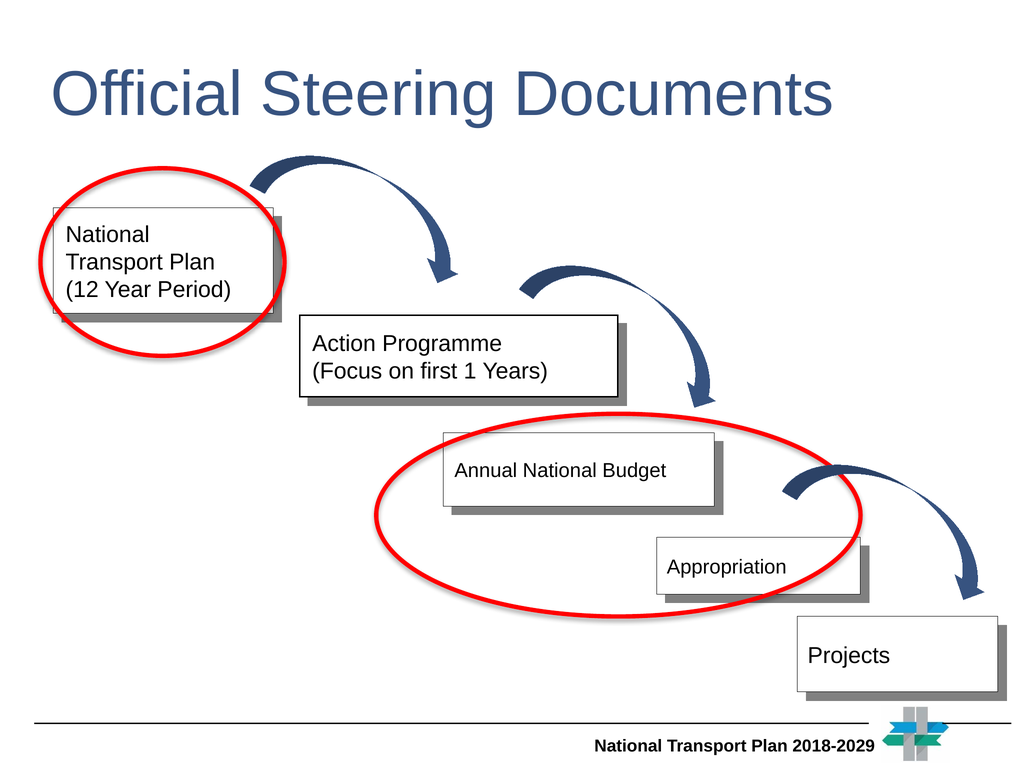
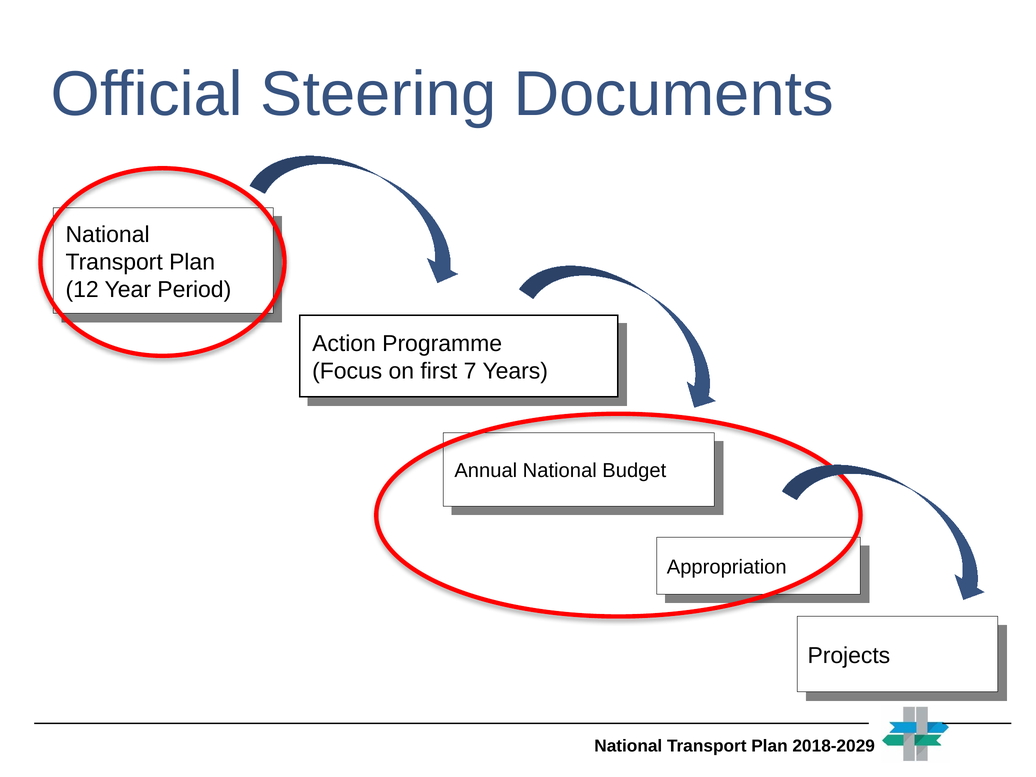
1: 1 -> 7
